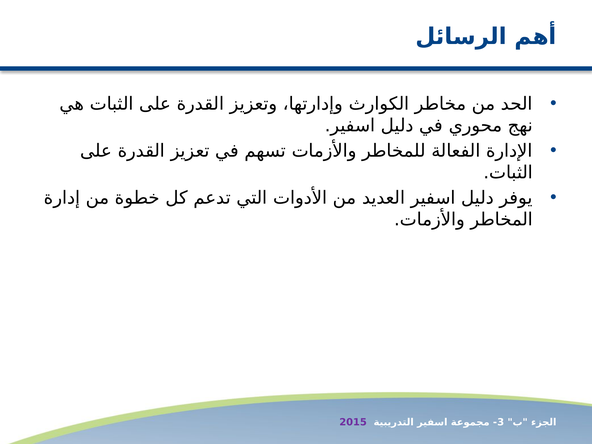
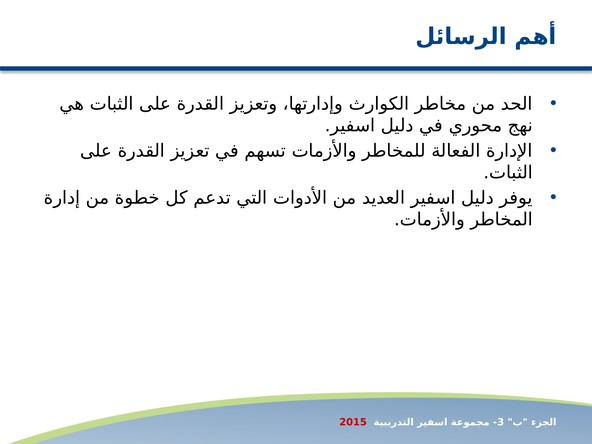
2015 colour: purple -> red
